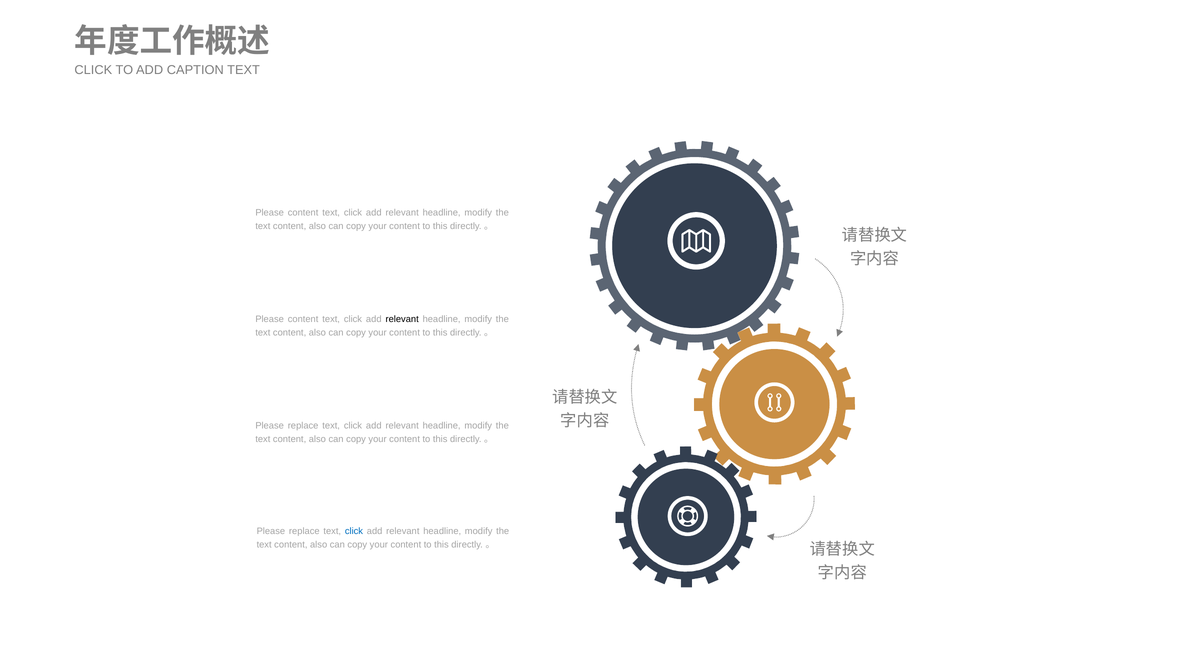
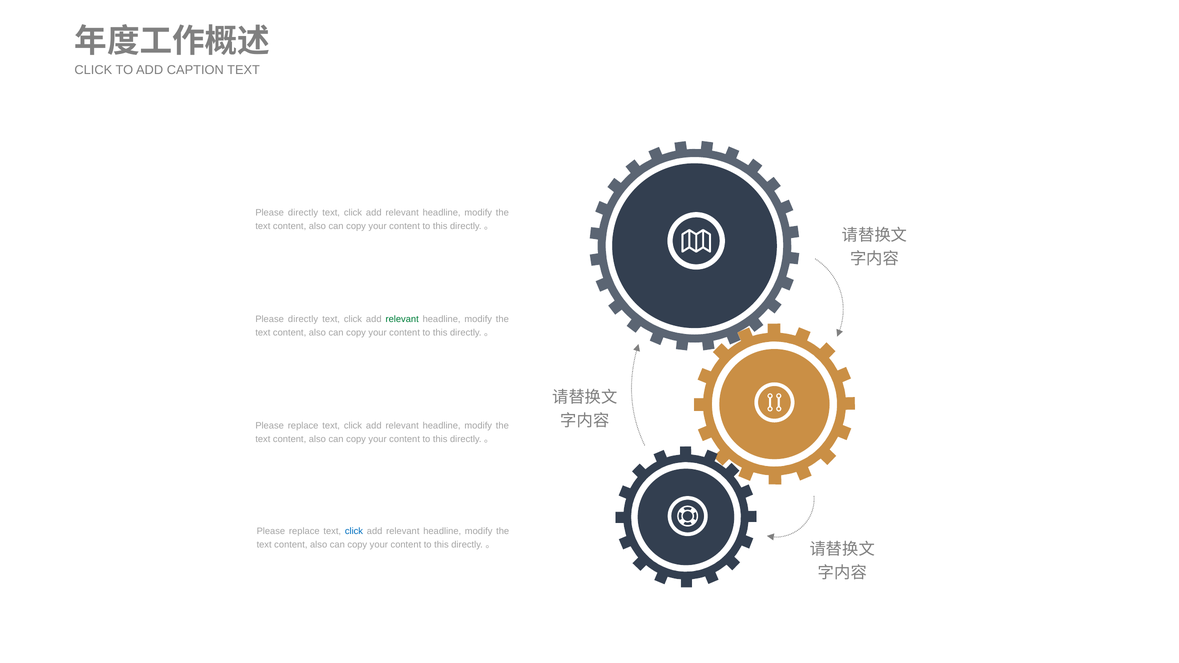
content at (303, 213): content -> directly
content at (303, 319): content -> directly
relevant at (402, 319) colour: black -> green
